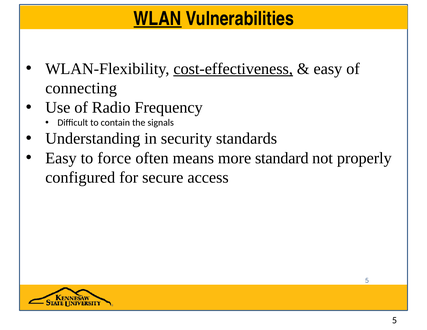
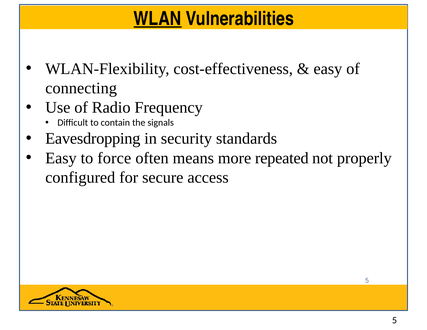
cost-effectiveness underline: present -> none
Understanding: Understanding -> Eavesdropping
standard: standard -> repeated
